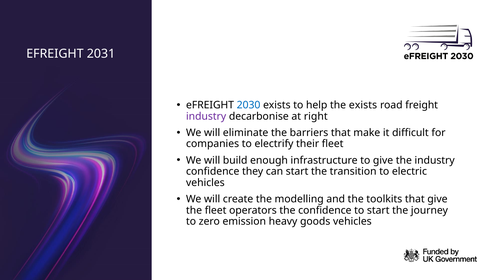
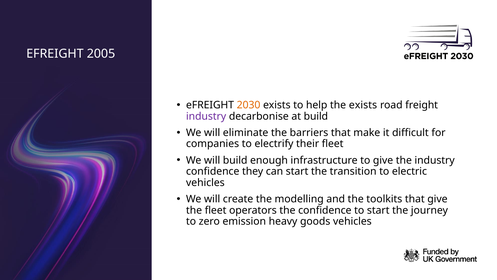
2031: 2031 -> 2005
2030 colour: blue -> orange
at right: right -> build
